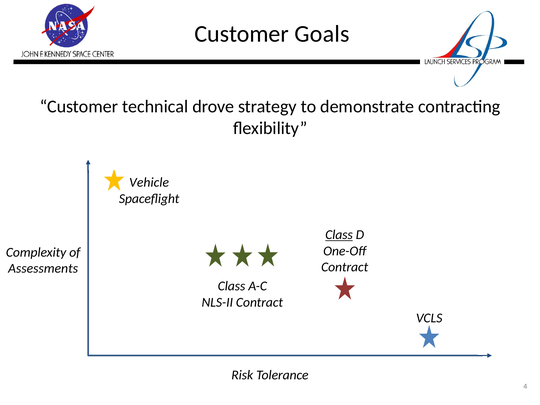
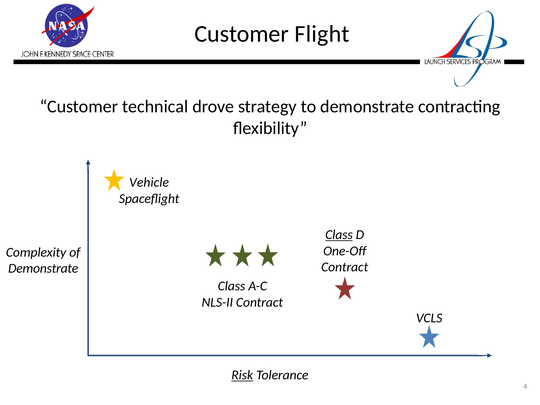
Goals: Goals -> Flight
Assessments at (43, 269): Assessments -> Demonstrate
Risk underline: none -> present
